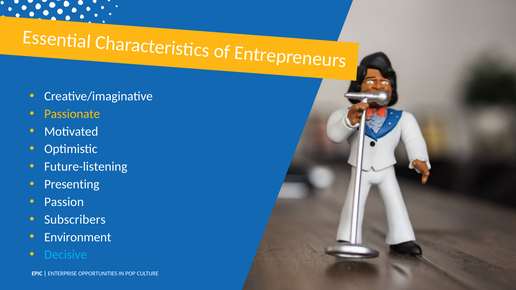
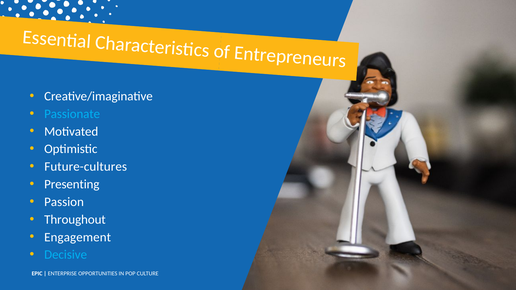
Passionate colour: yellow -> light blue
Future-listening: Future-listening -> Future-cultures
Subscribers: Subscribers -> Throughout
Environment: Environment -> Engagement
